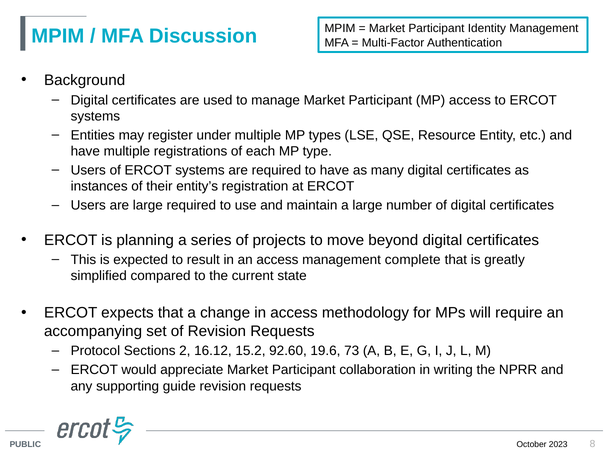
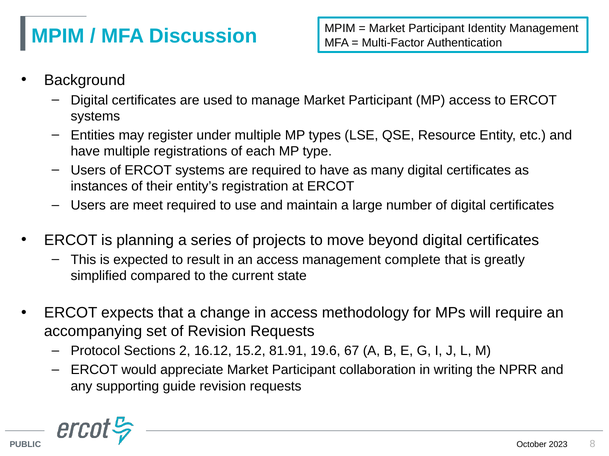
are large: large -> meet
92.60: 92.60 -> 81.91
73: 73 -> 67
